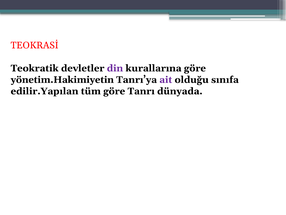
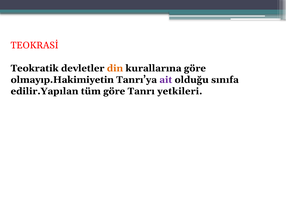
din colour: purple -> orange
yönetim.Hakimiyetin: yönetim.Hakimiyetin -> olmayıp.Hakimiyetin
dünyada: dünyada -> yetkileri
